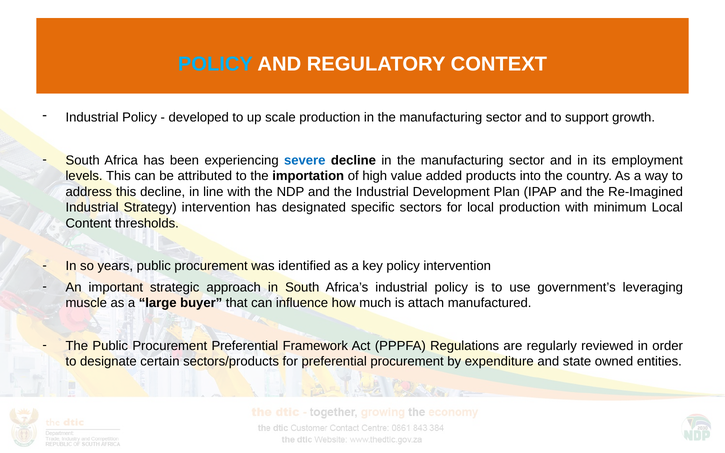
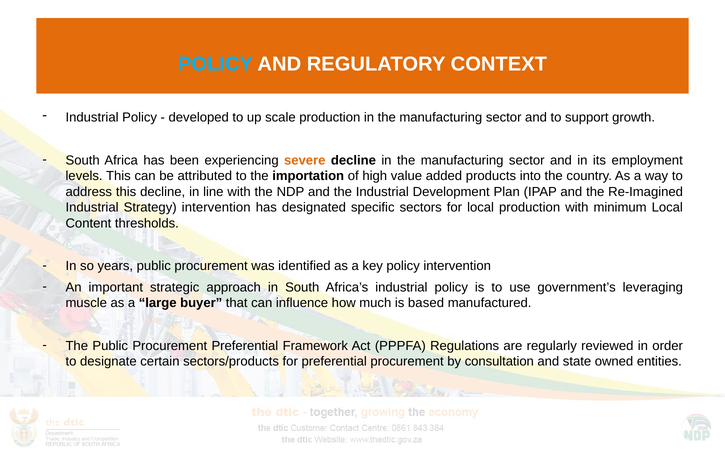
severe colour: blue -> orange
attach: attach -> based
expenditure: expenditure -> consultation
